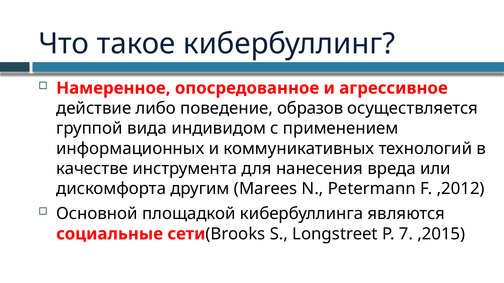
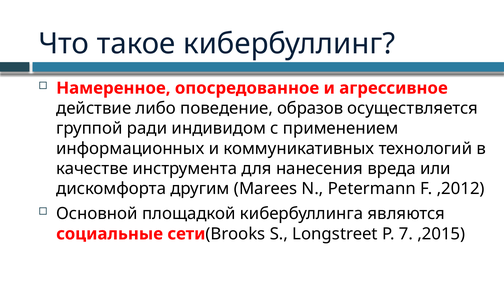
вида: вида -> ради
